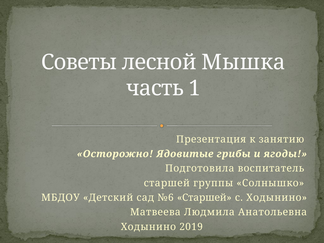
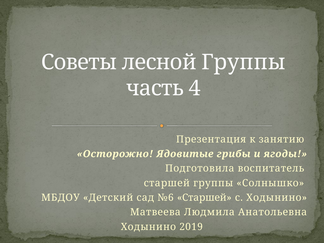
лесной Мышка: Мышка -> Группы
1: 1 -> 4
